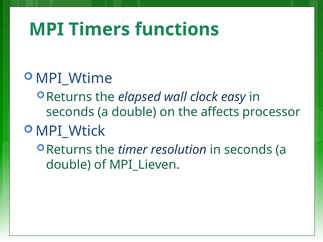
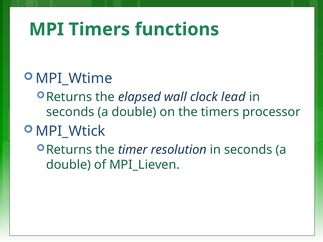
easy: easy -> lead
the affects: affects -> timers
